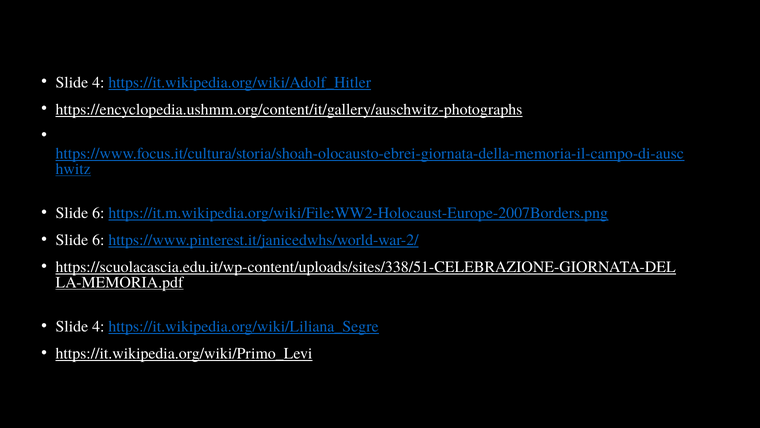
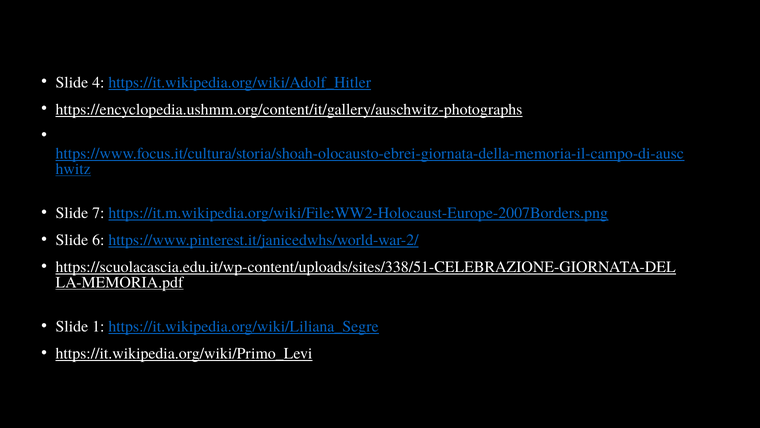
6 at (98, 213): 6 -> 7
4 at (98, 326): 4 -> 1
